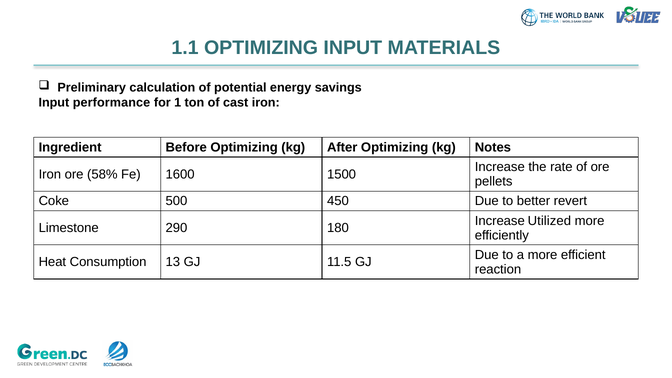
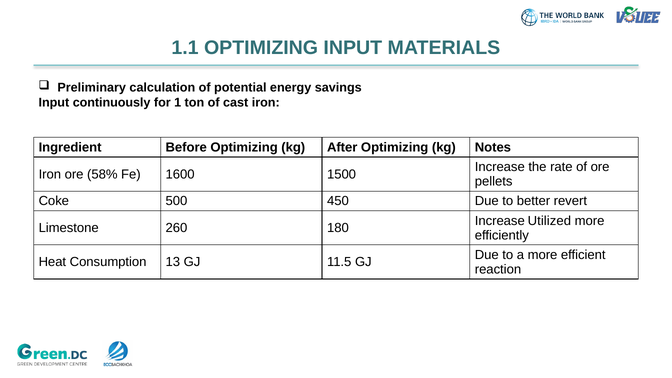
performance: performance -> continuously
290: 290 -> 260
